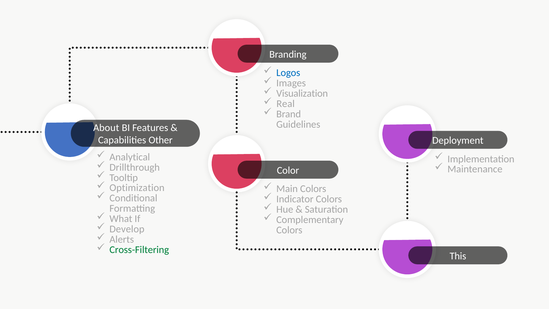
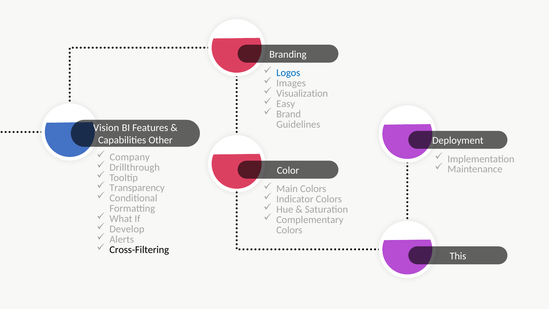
Real: Real -> Easy
About: About -> Vision
Analytical: Analytical -> Company
Optimization: Optimization -> Transparency
Cross-Filtering colour: green -> black
